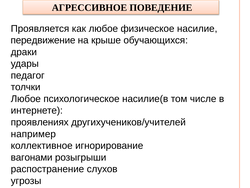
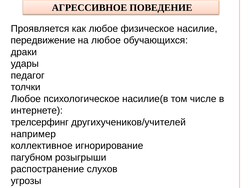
на крыше: крыше -> любое
проявлениях: проявлениях -> трелсерфинг
вагонами: вагонами -> пагубном
